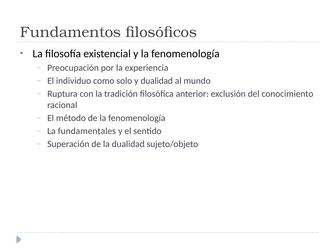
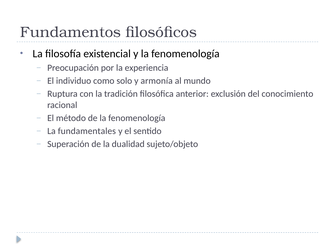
y dualidad: dualidad -> armonía
